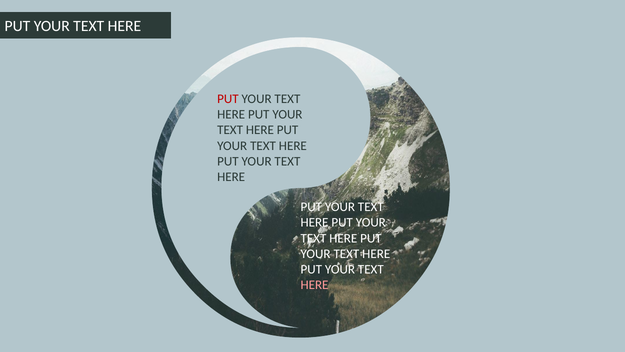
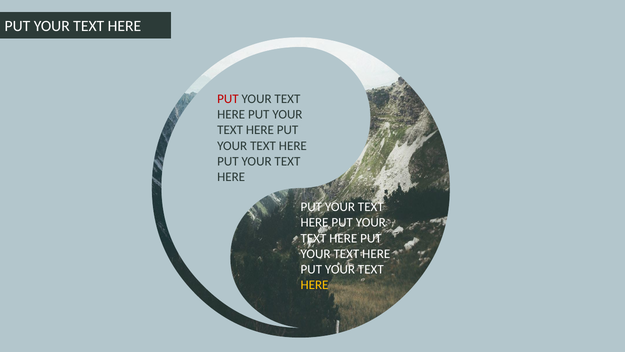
HERE at (315, 285) colour: pink -> yellow
